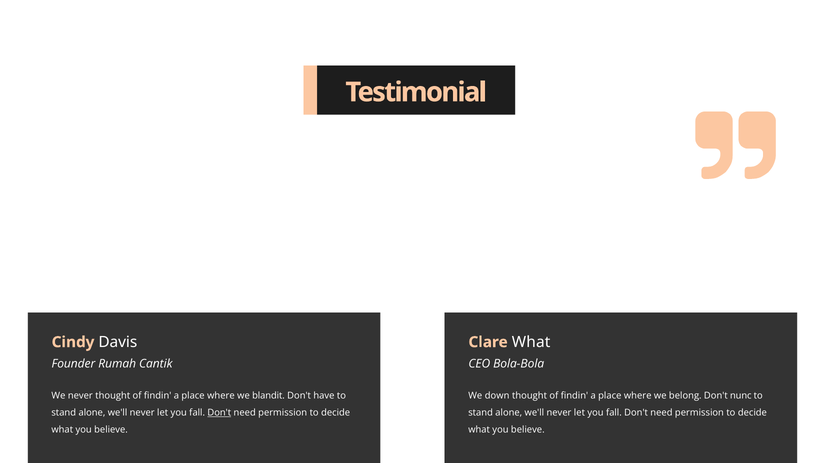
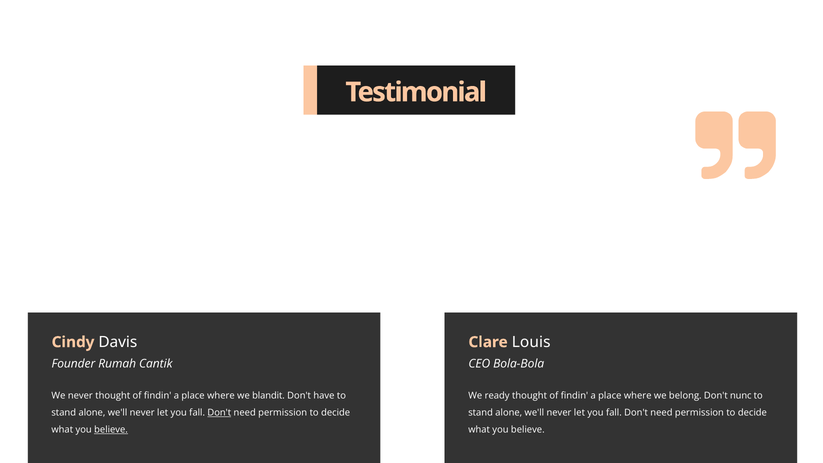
Clare What: What -> Louis
down: down -> ready
believe at (111, 430) underline: none -> present
